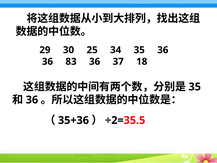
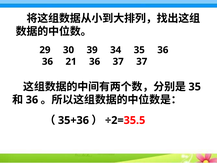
25: 25 -> 39
83: 83 -> 21
37 18: 18 -> 37
